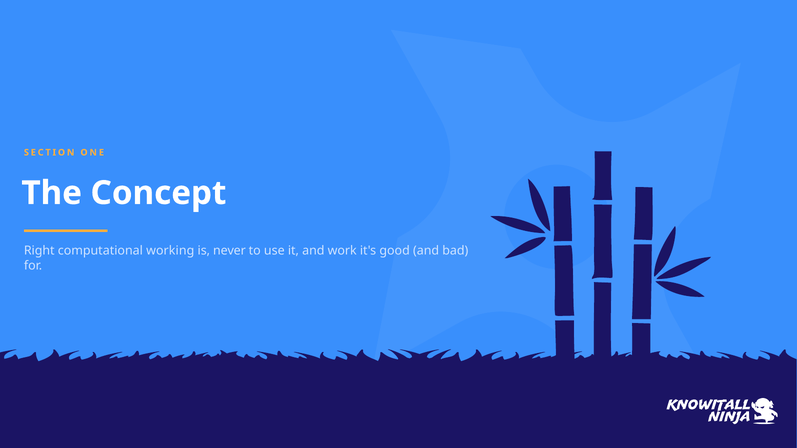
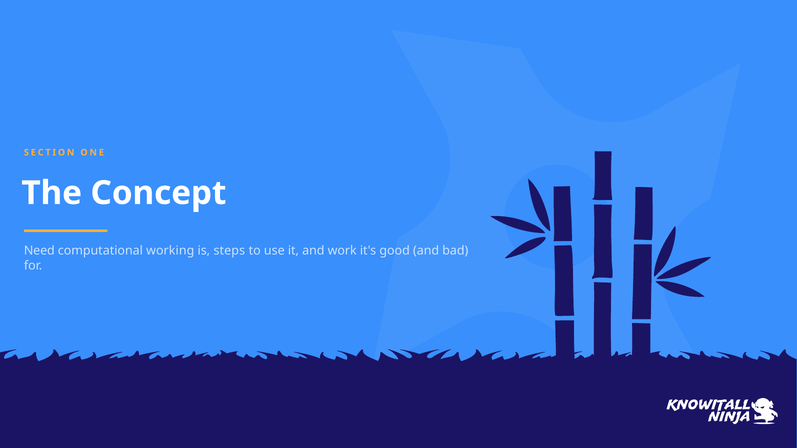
Right: Right -> Need
never: never -> steps
